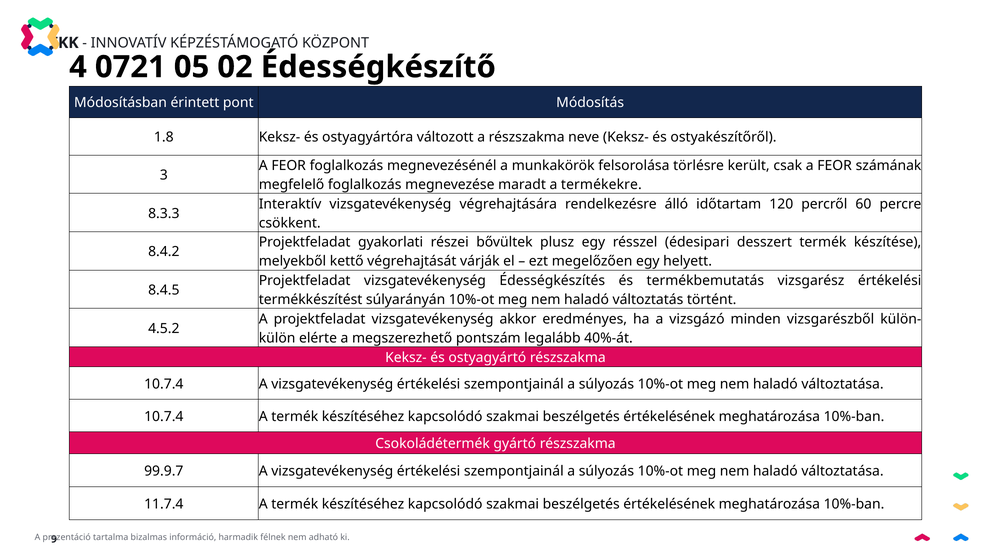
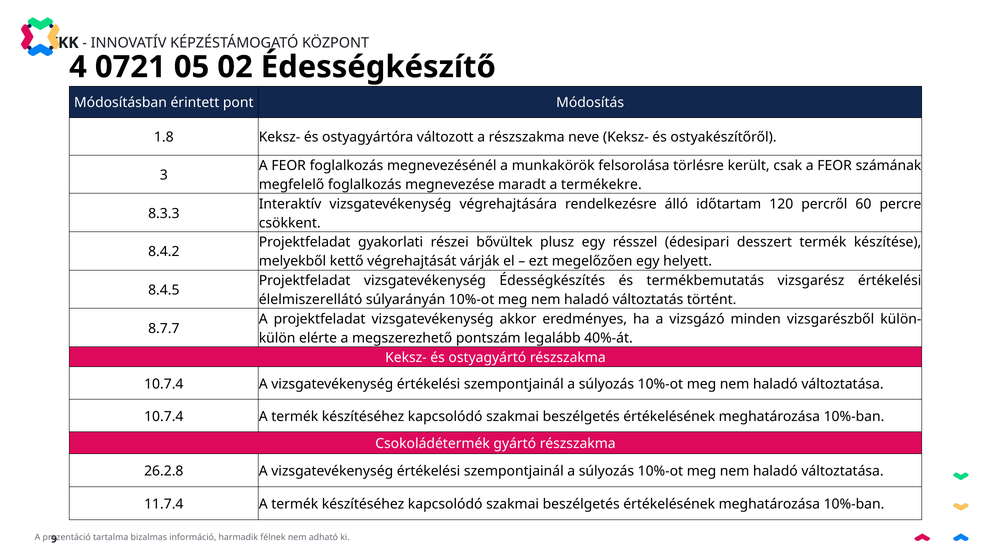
termékkészítést: termékkészítést -> élelmiszerellátó
4.5.2: 4.5.2 -> 8.7.7
99.9.7: 99.9.7 -> 26.2.8
